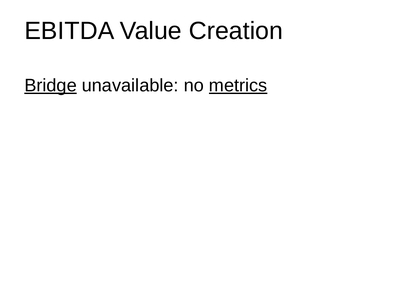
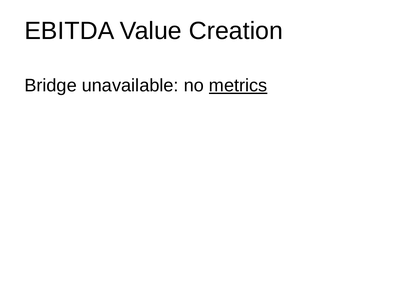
Bridge underline: present -> none
